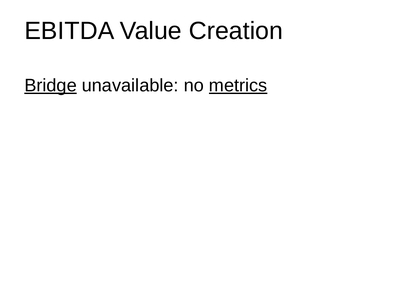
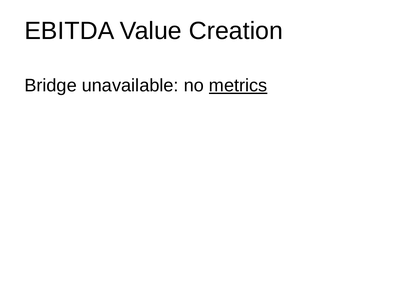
Bridge underline: present -> none
